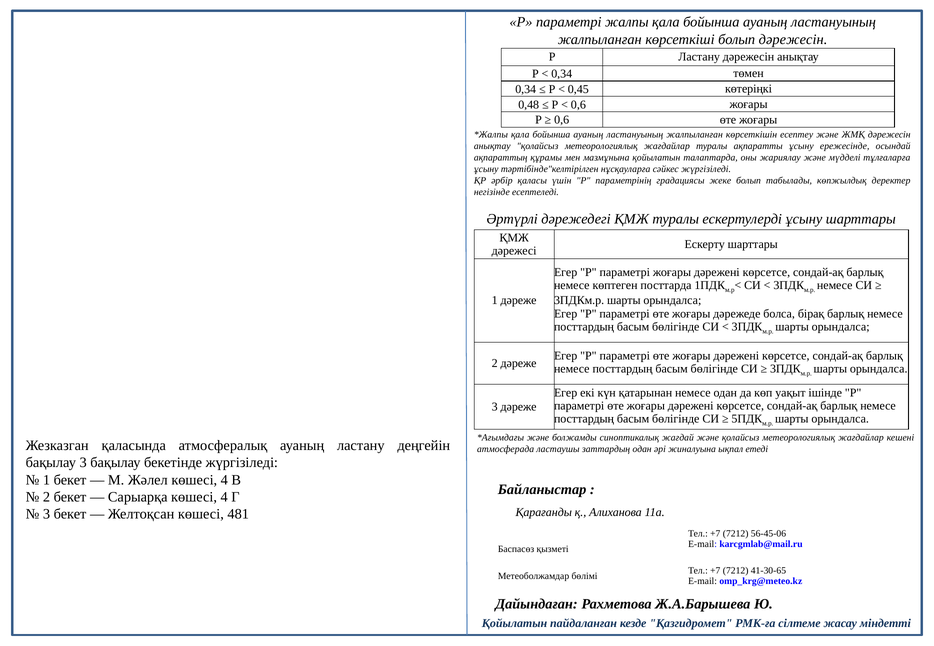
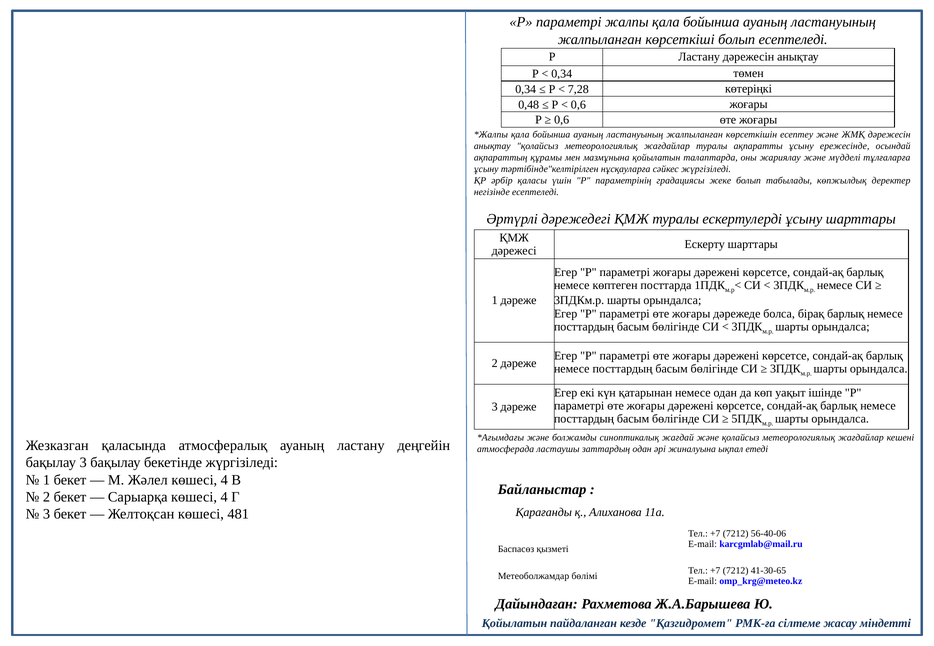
болып дәрежесін: дәрежесін -> есептеледі
0,45: 0,45 -> 7,28
56-45-06: 56-45-06 -> 56-40-06
